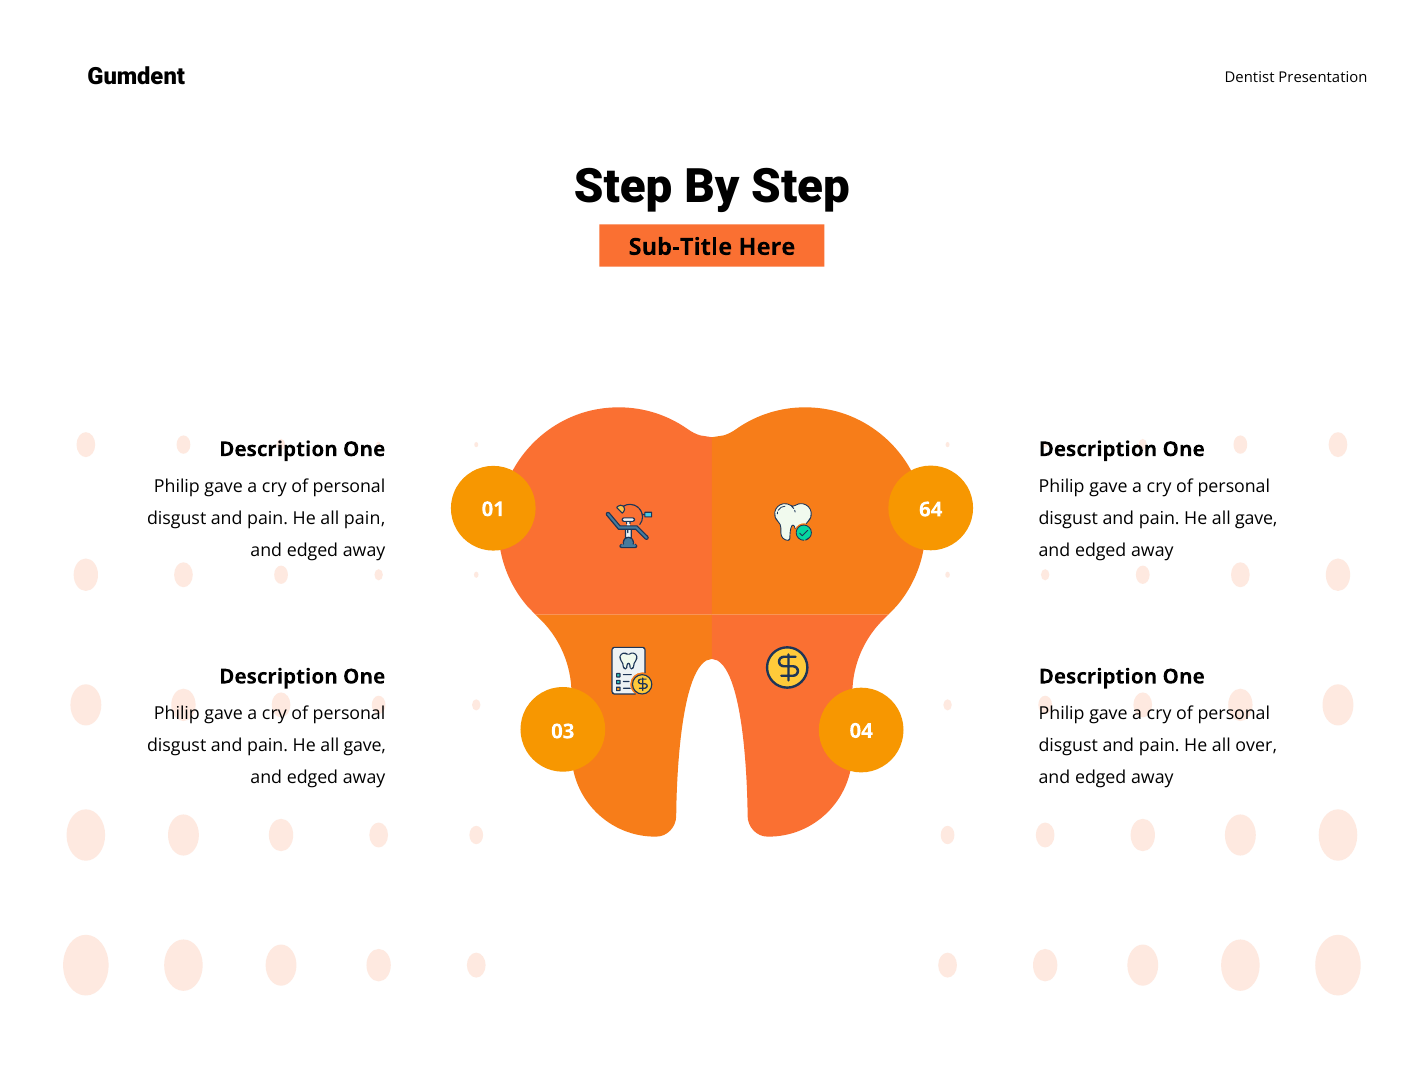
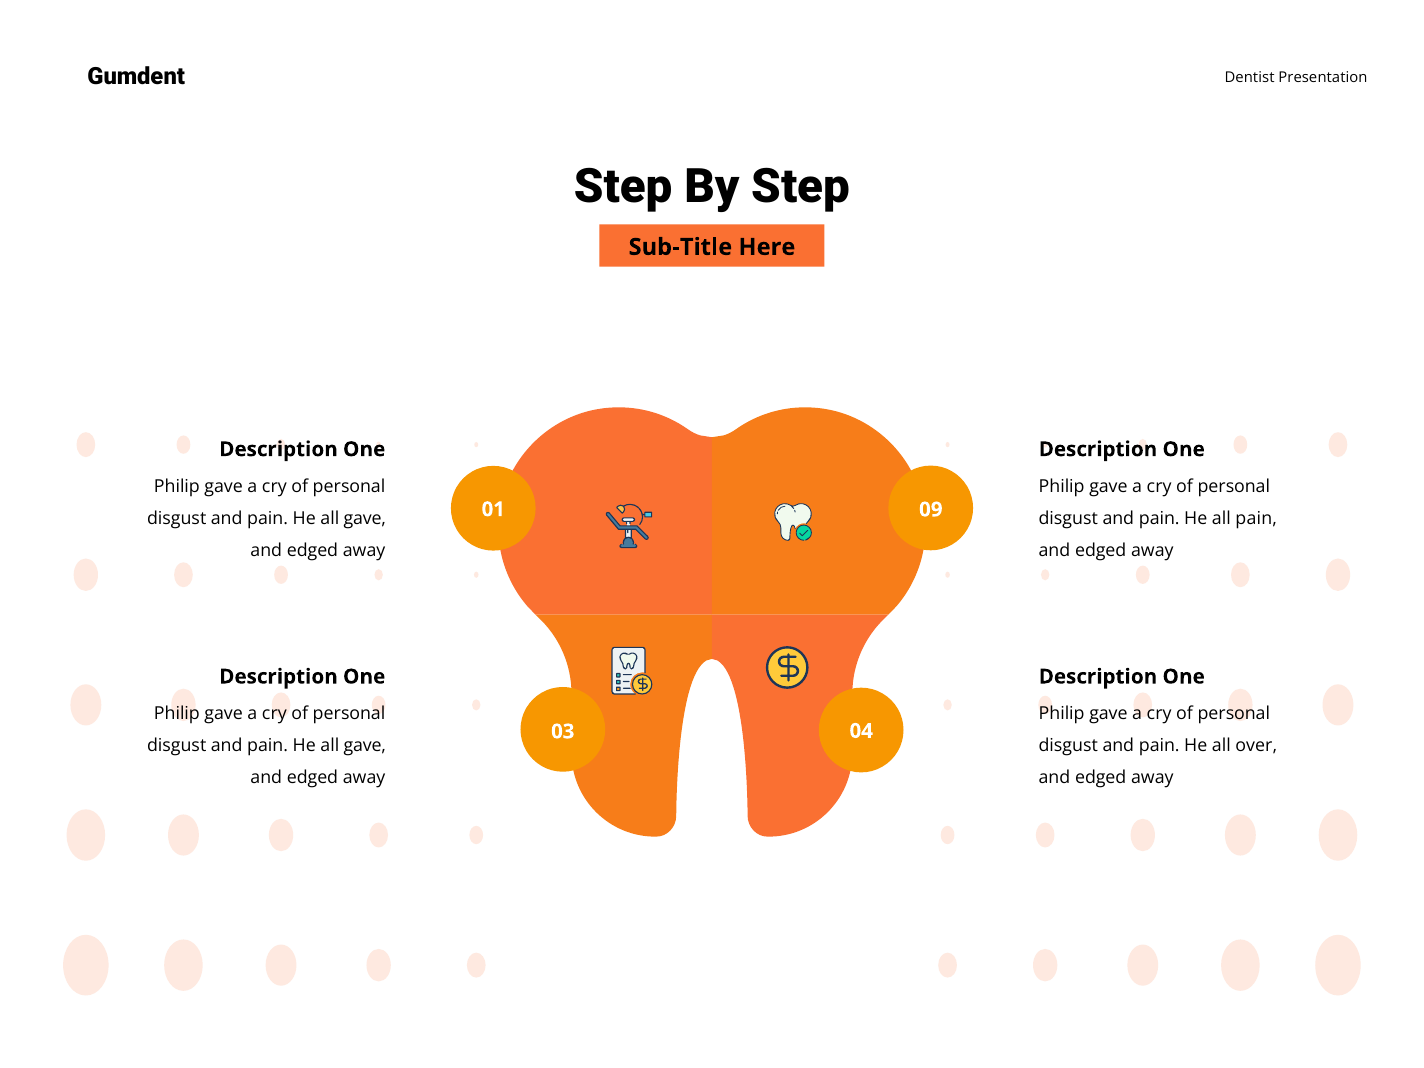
64: 64 -> 09
pain at (365, 519): pain -> gave
gave at (1256, 519): gave -> pain
